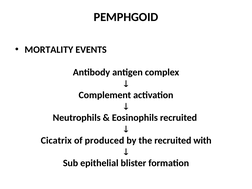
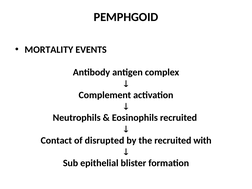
Cicatrix: Cicatrix -> Contact
produced: produced -> disrupted
